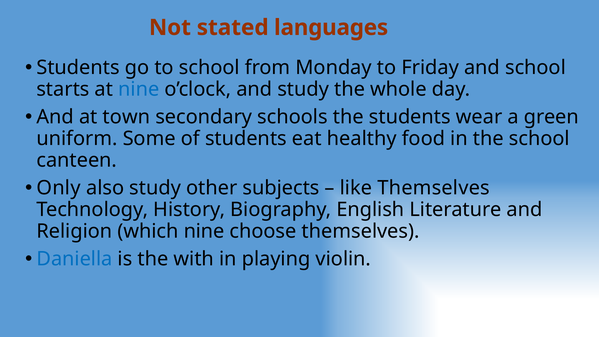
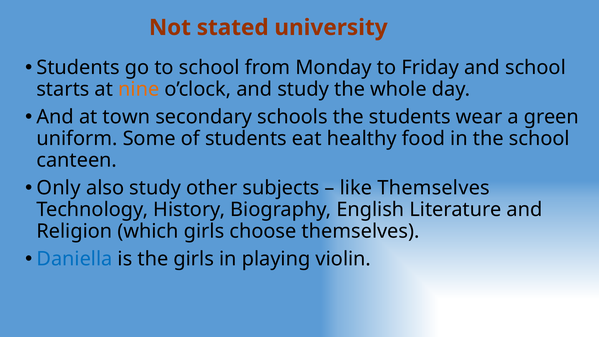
languages: languages -> university
nine at (139, 89) colour: blue -> orange
which nine: nine -> girls
the with: with -> girls
